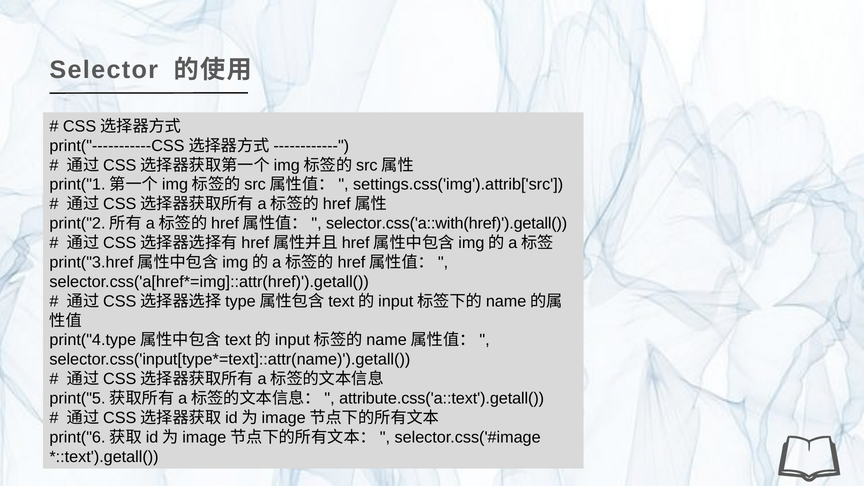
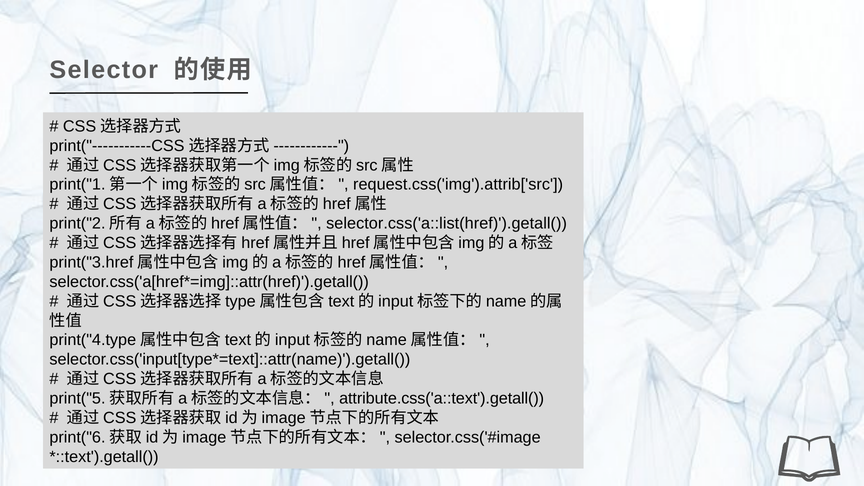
settings.css('img').attrib['src: settings.css('img').attrib['src -> request.css('img').attrib['src
selector.css('a::with(href)').getall(: selector.css('a::with(href)').getall( -> selector.css('a::list(href)').getall(
